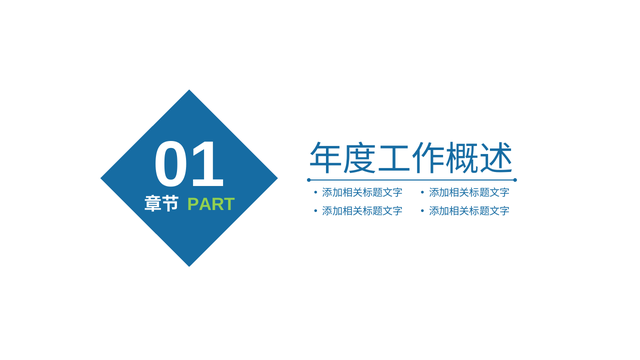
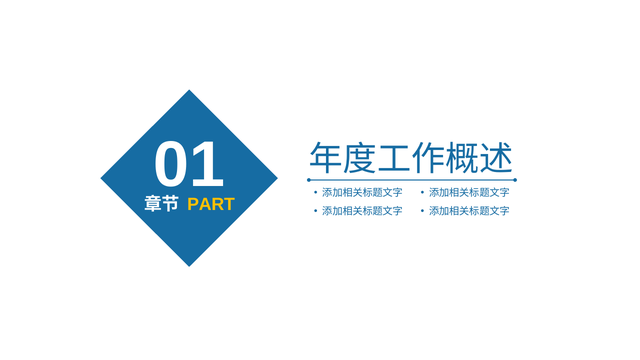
PART colour: light green -> yellow
